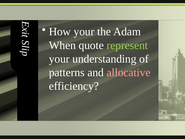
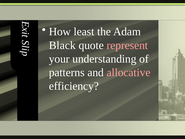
How your: your -> least
When: When -> Black
represent colour: light green -> pink
